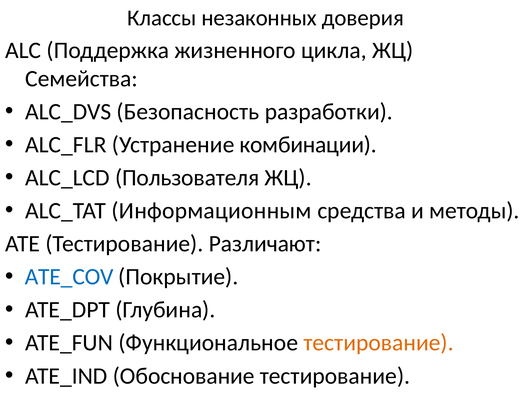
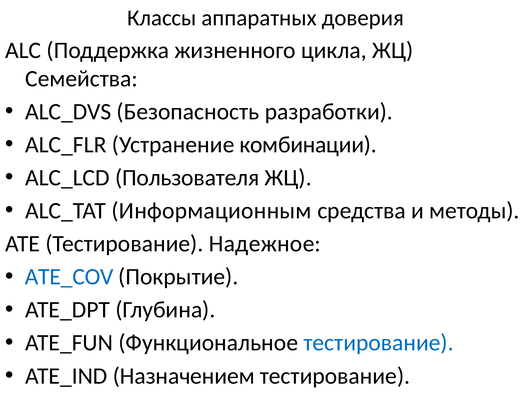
незаконных: незаконных -> аппаратных
Различают: Различают -> Надежное
тестирование at (379, 343) colour: orange -> blue
Обоснование: Обоснование -> Назначением
